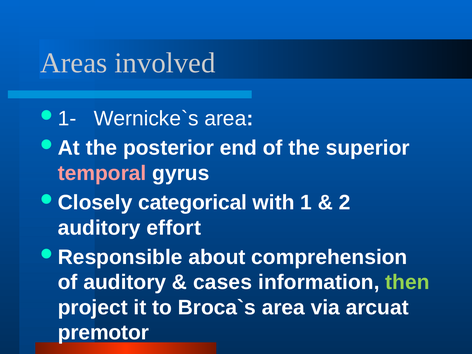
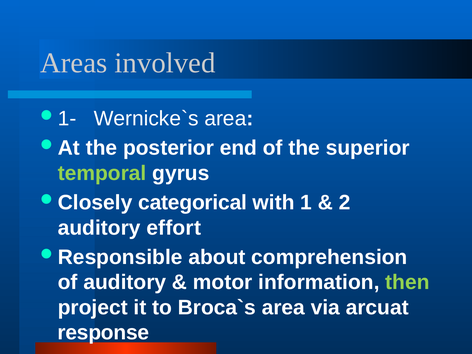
temporal colour: pink -> light green
cases: cases -> motor
premotor: premotor -> response
